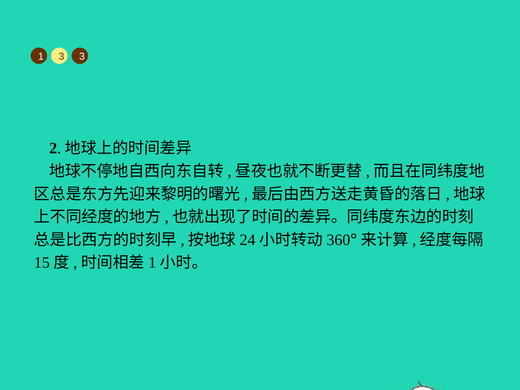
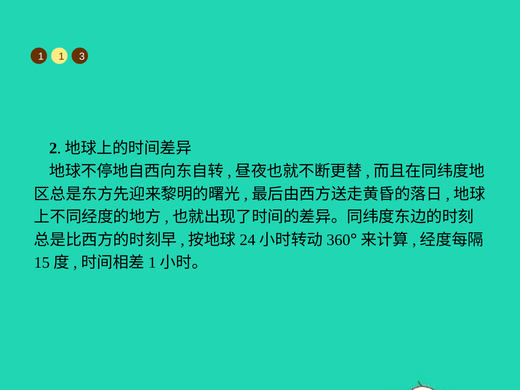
1 3: 3 -> 1
